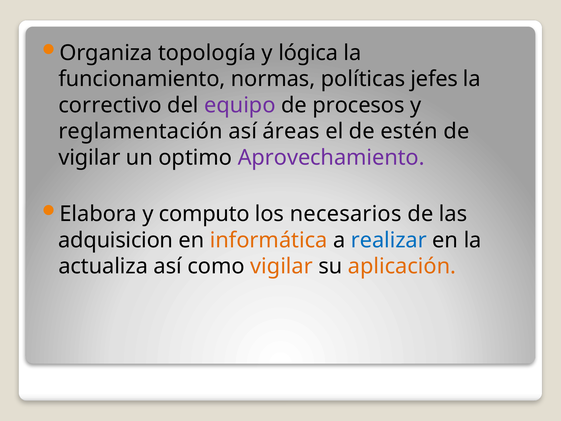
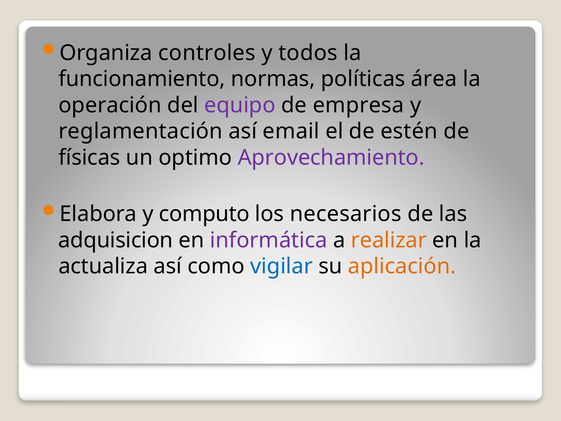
topología: topología -> controles
lógica: lógica -> todos
jefes: jefes -> área
correctivo: correctivo -> operación
procesos: procesos -> empresa
áreas: áreas -> email
vigilar at (89, 158): vigilar -> físicas
informática colour: orange -> purple
realizar colour: blue -> orange
vigilar at (282, 266) colour: orange -> blue
